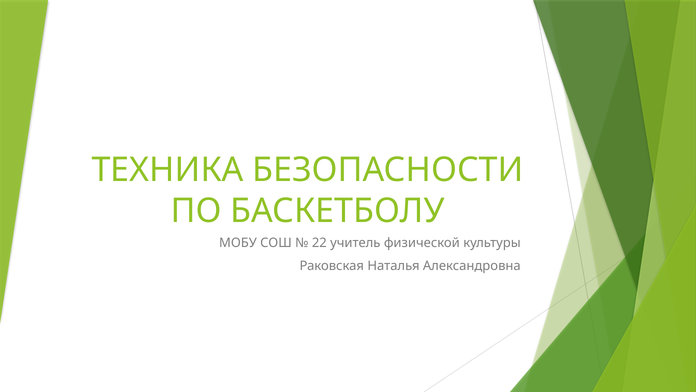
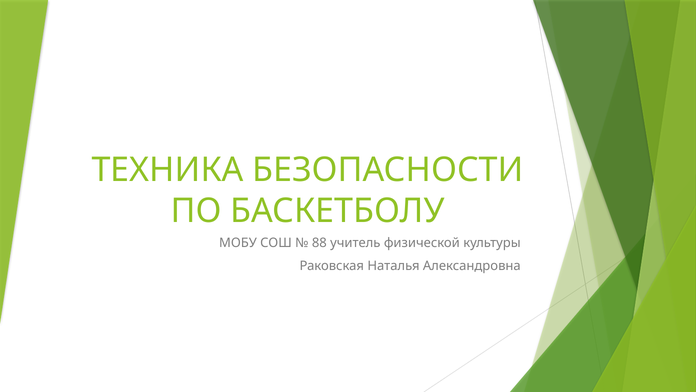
22: 22 -> 88
